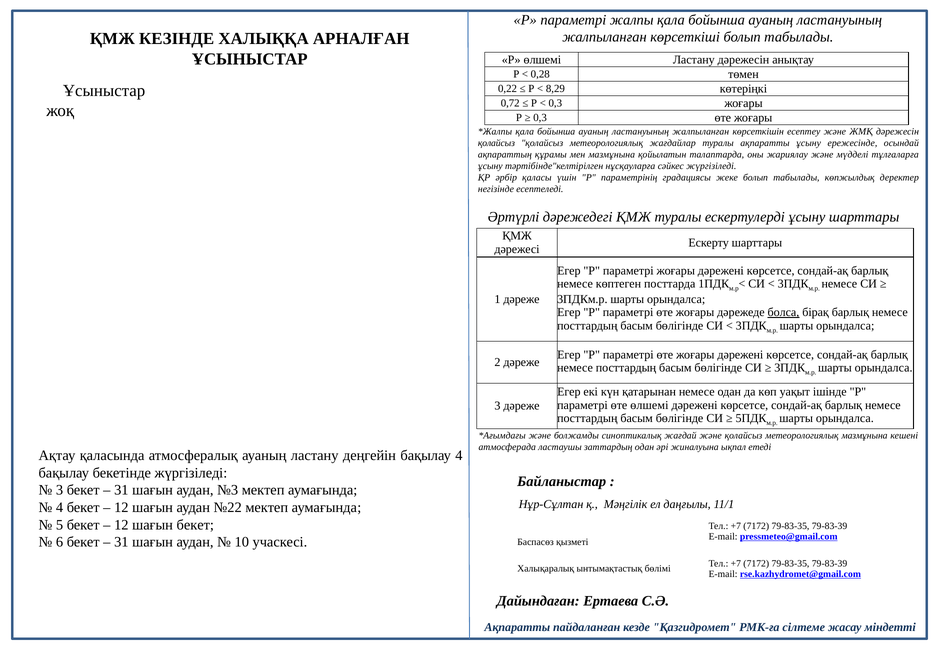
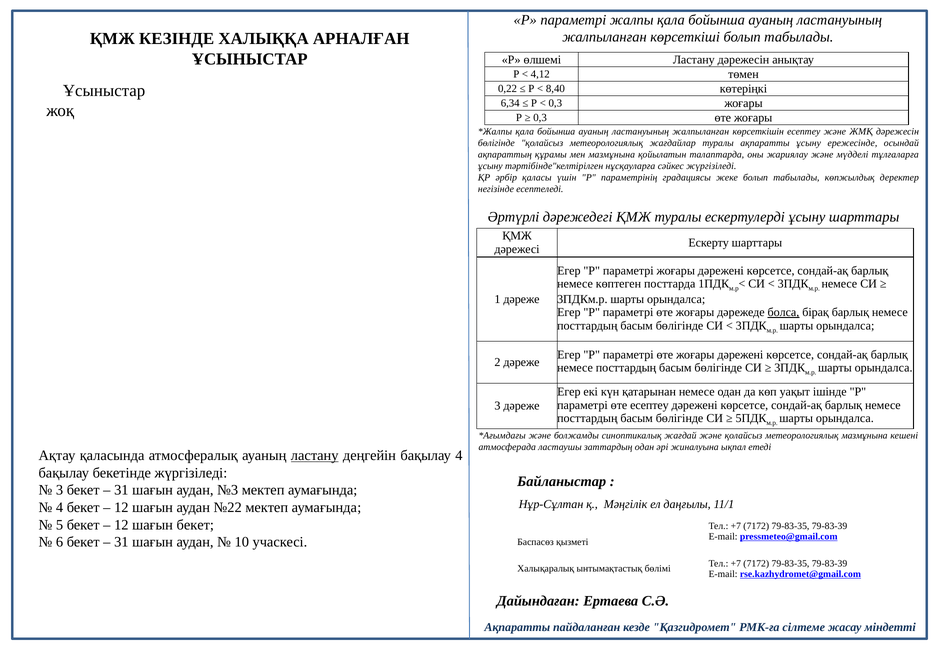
0,28: 0,28 -> 4,12
8,29: 8,29 -> 8,40
0,72: 0,72 -> 6,34
қолайсыз at (496, 143): қолайсыз -> бөлігінде
өте өлшемі: өлшемі -> есептеу
ластану at (315, 456) underline: none -> present
